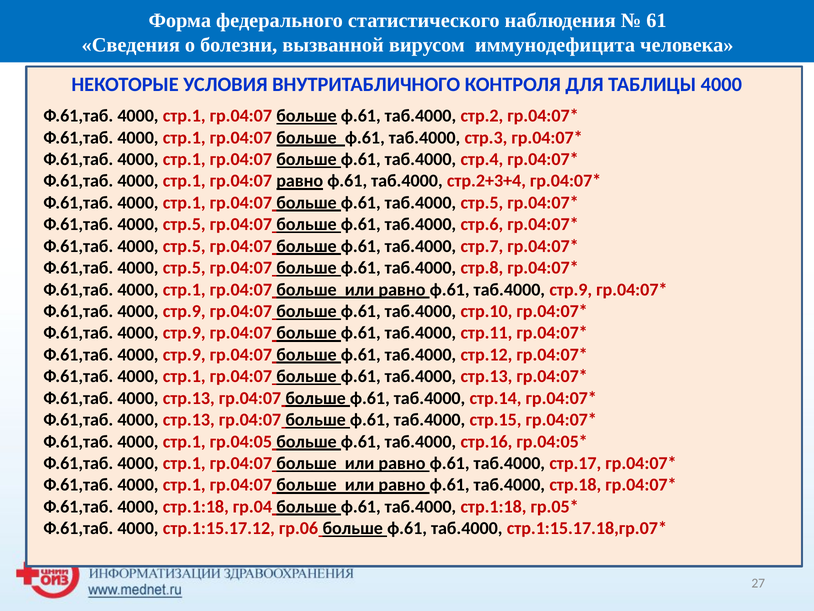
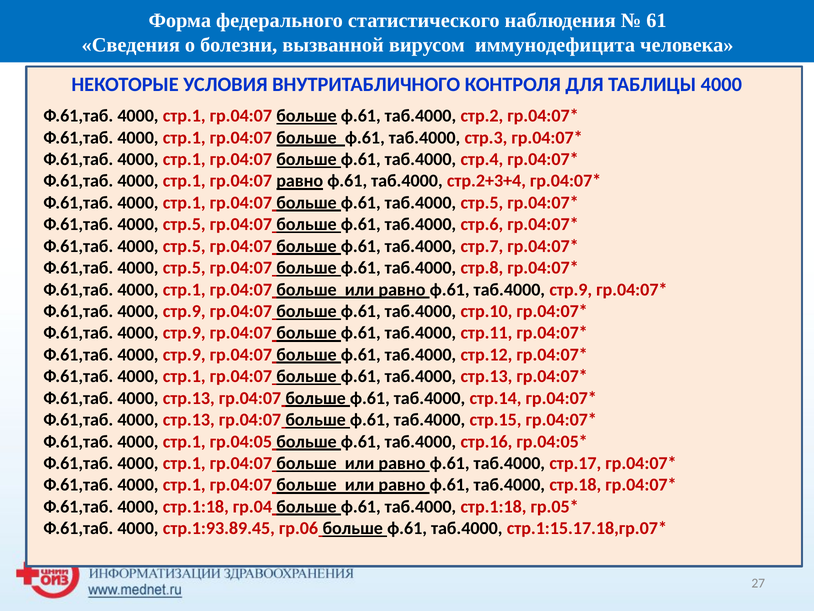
стр.1:15.17.12: стр.1:15.17.12 -> стр.1:93.89.45
